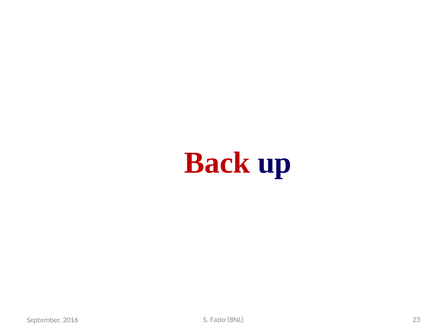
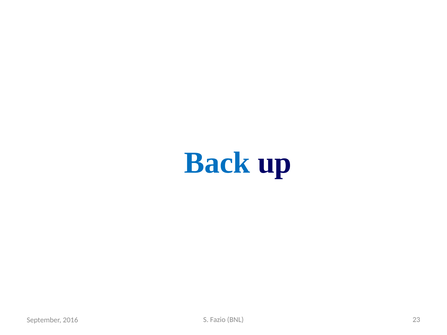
Back colour: red -> blue
